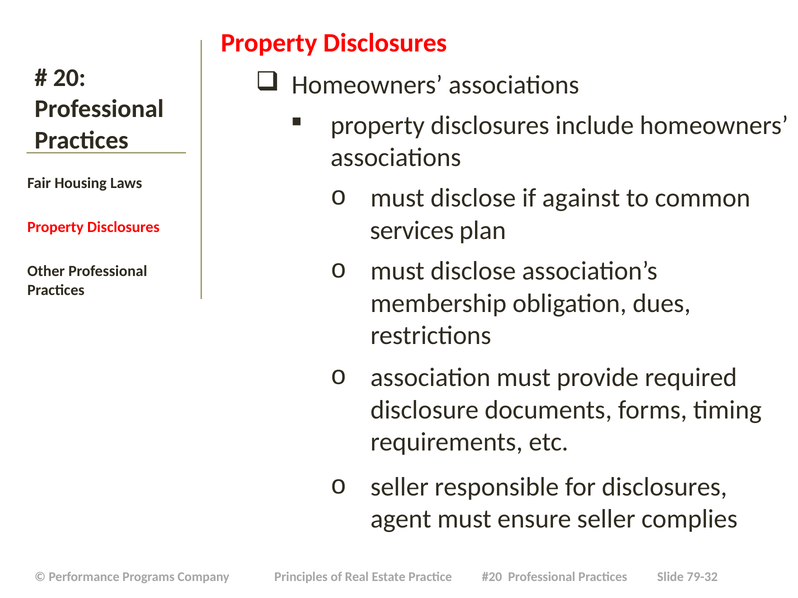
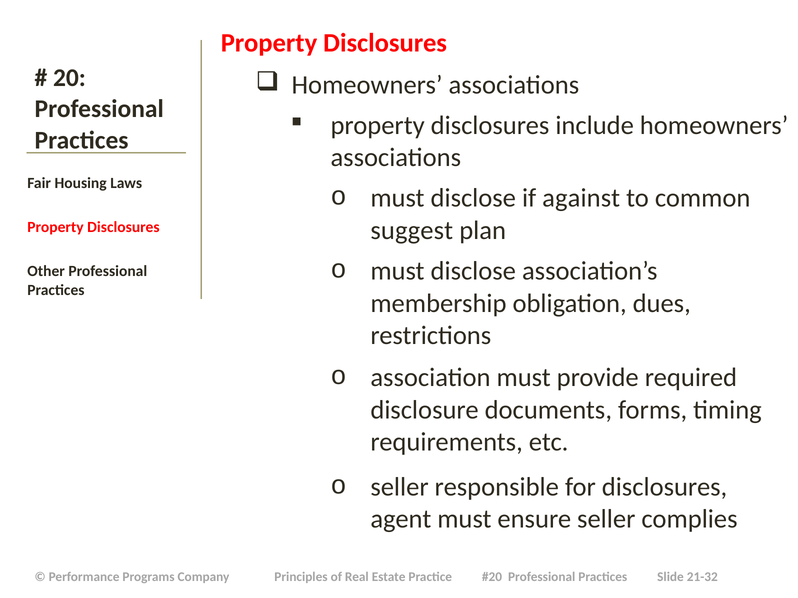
services: services -> suggest
79-32: 79-32 -> 21-32
